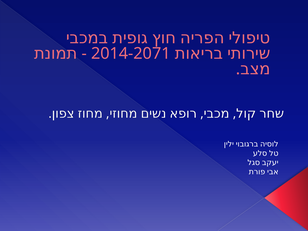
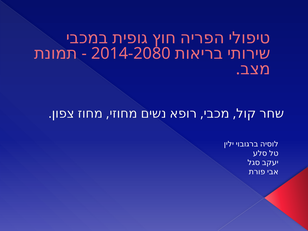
2014-2071: 2014-2071 -> 2014-2080
